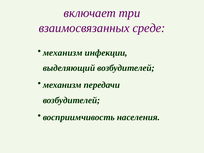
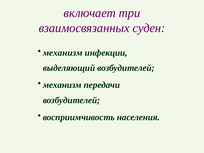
среде: среде -> суден
